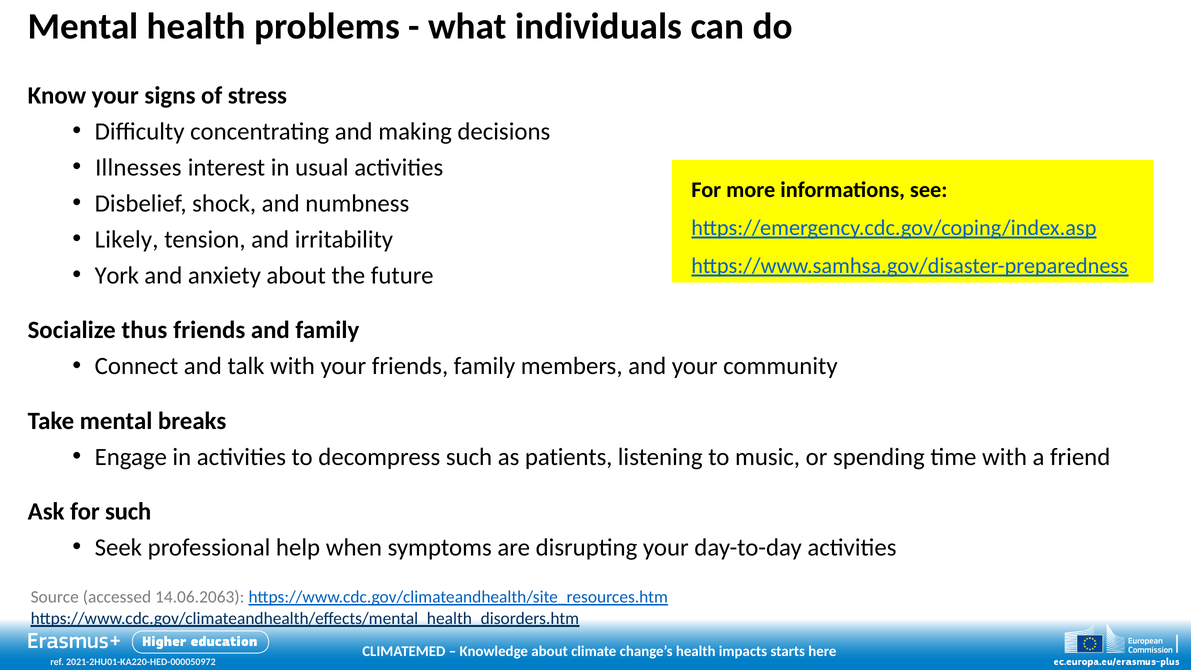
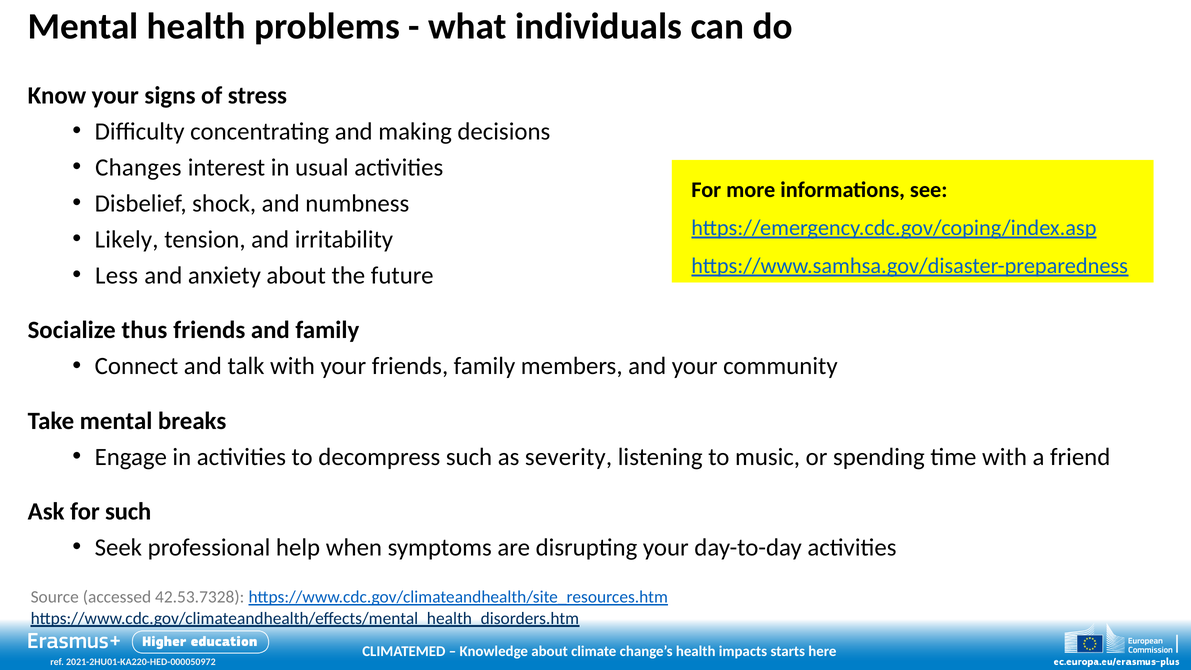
Illnesses: Illnesses -> Changes
York: York -> Less
patients: patients -> severity
14.06.2063: 14.06.2063 -> 42.53.7328
